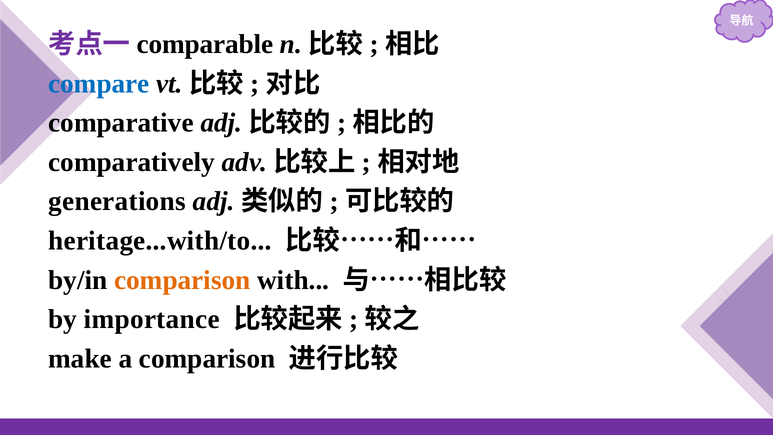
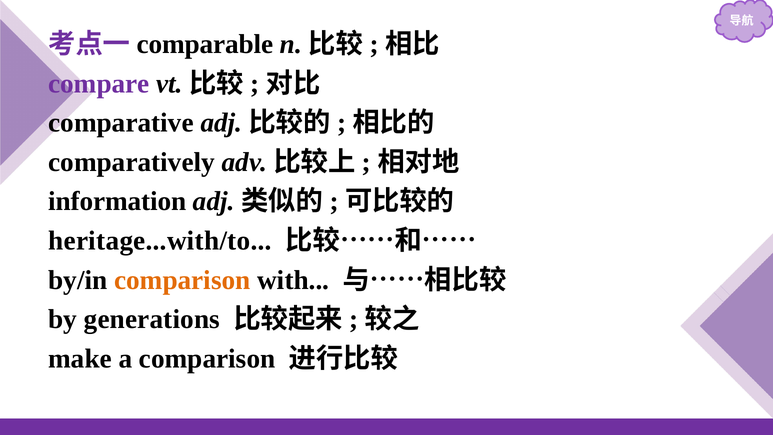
compare colour: blue -> purple
generations: generations -> information
importance: importance -> generations
